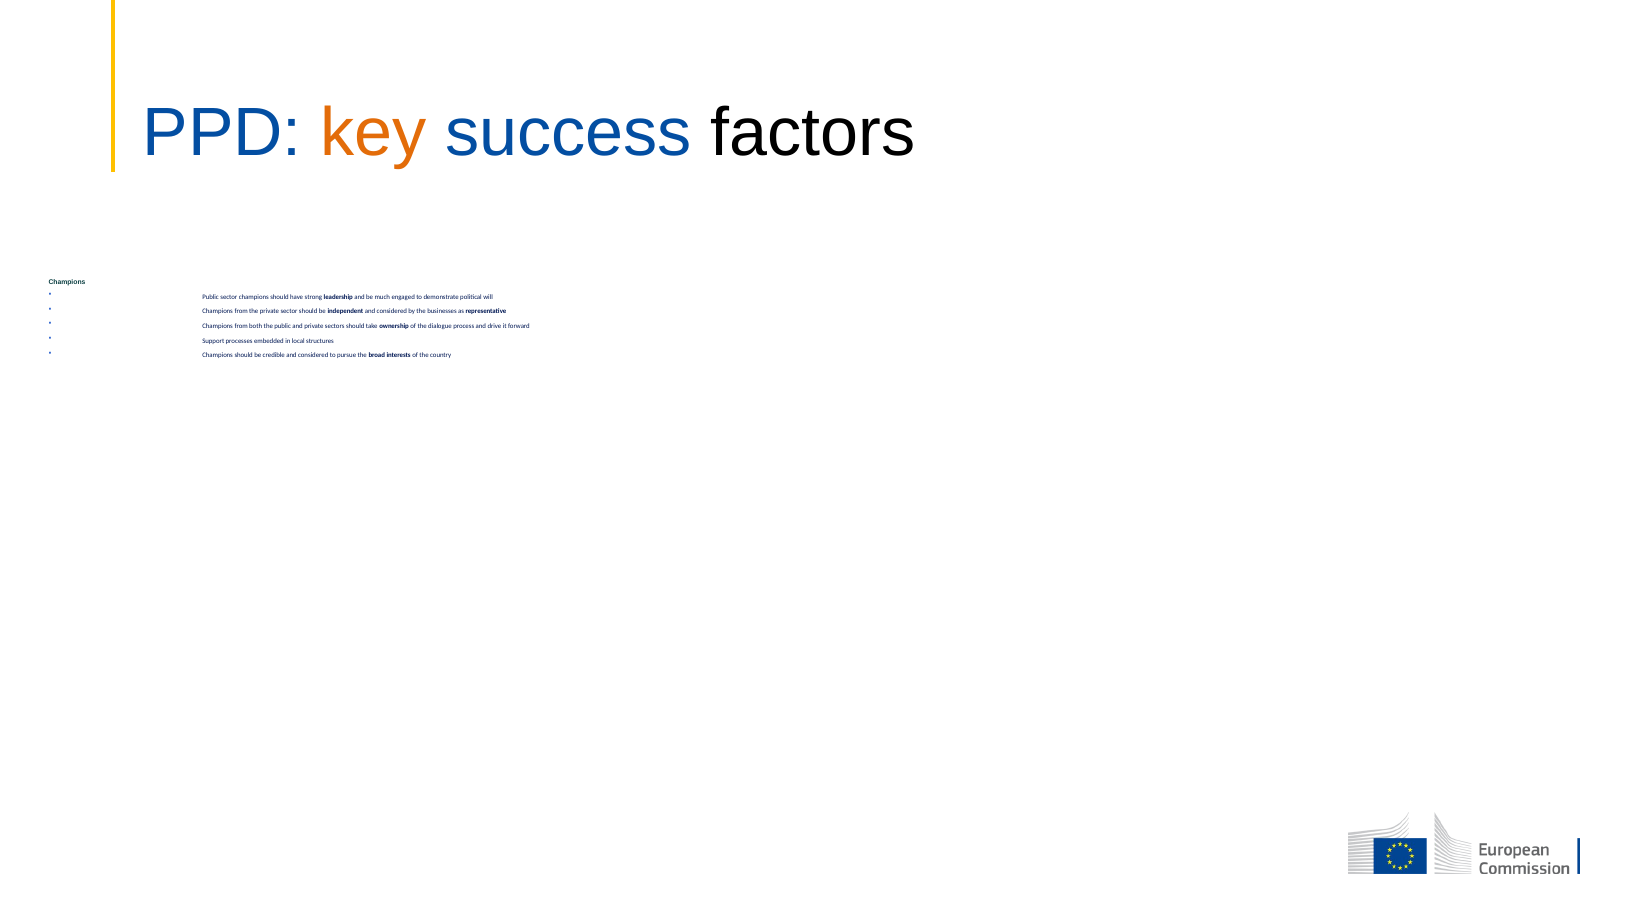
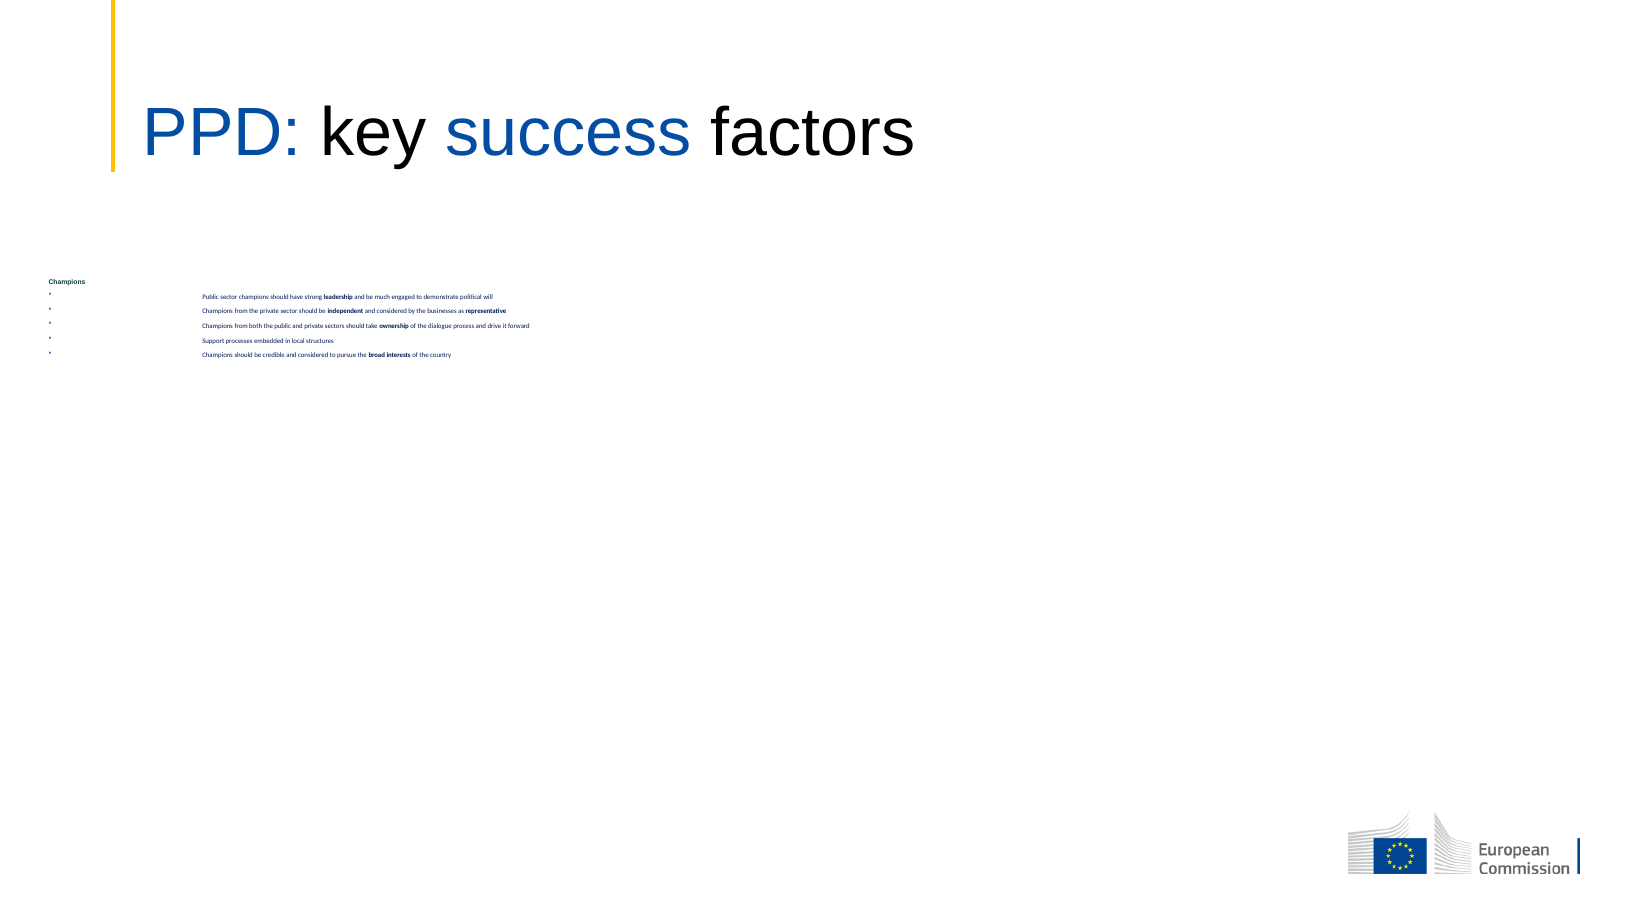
key colour: orange -> black
